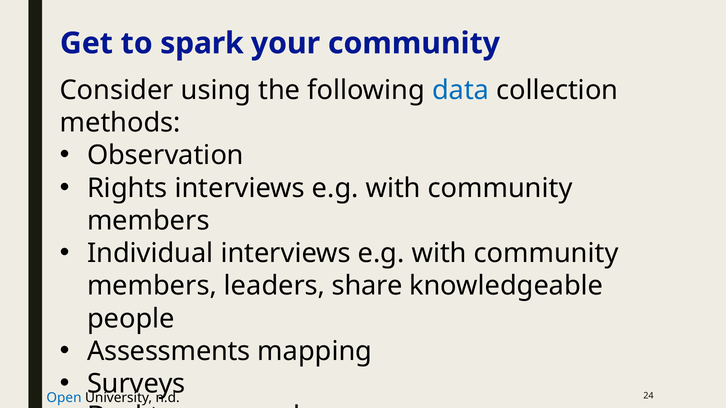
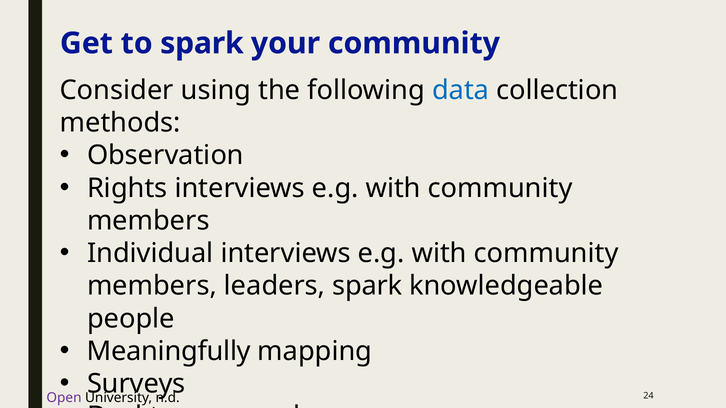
leaders share: share -> spark
Assessments: Assessments -> Meaningfully
Open colour: blue -> purple
